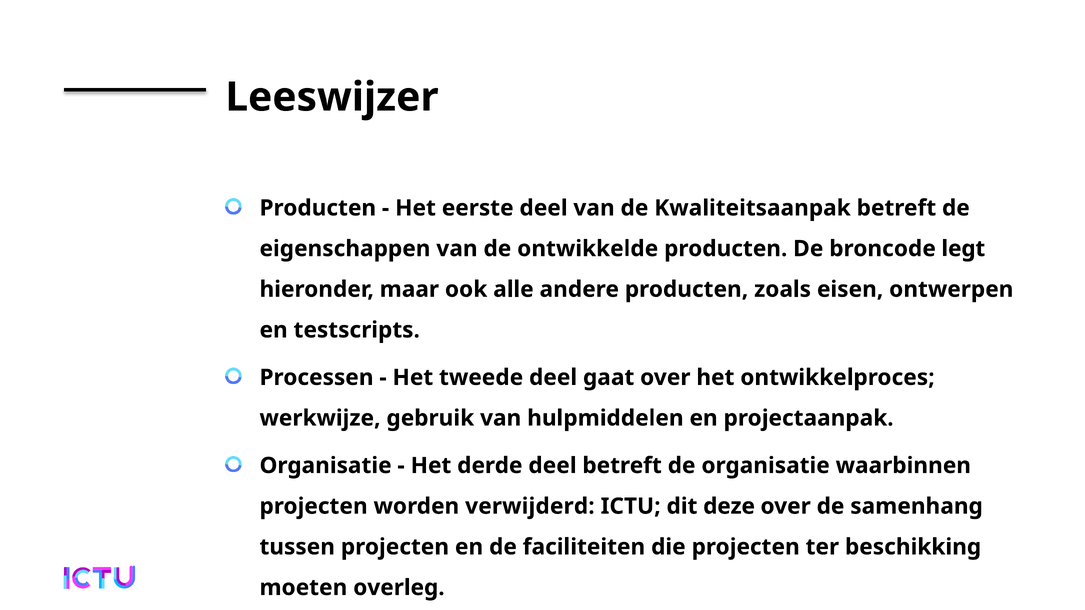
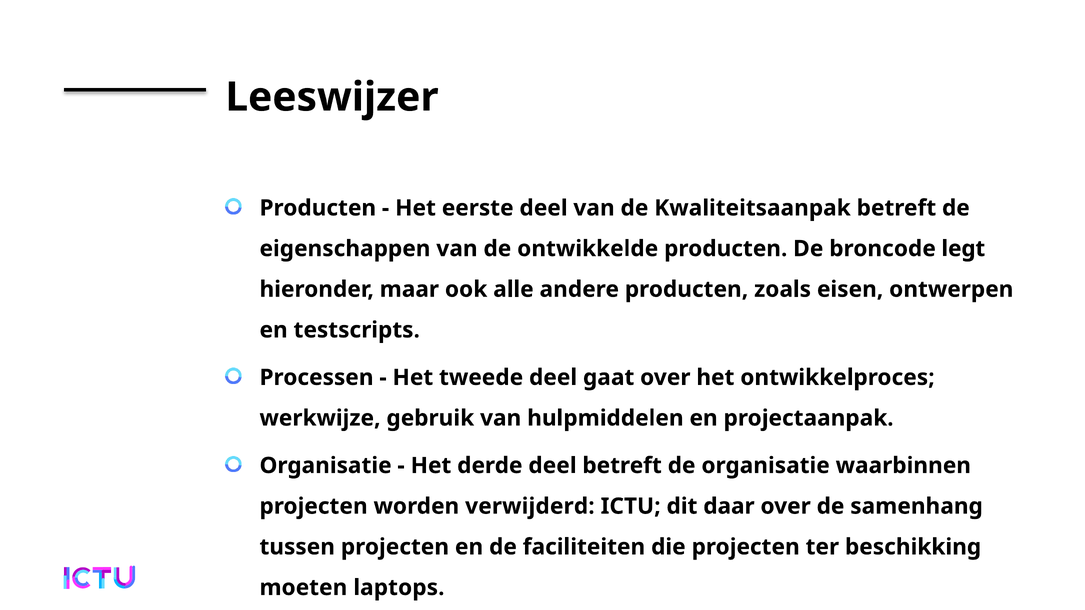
deze: deze -> daar
overleg: overleg -> laptops
